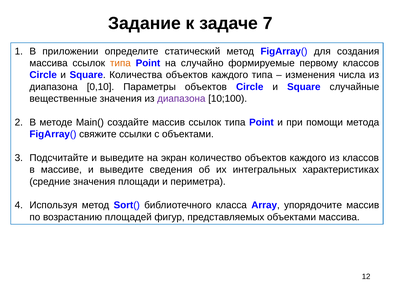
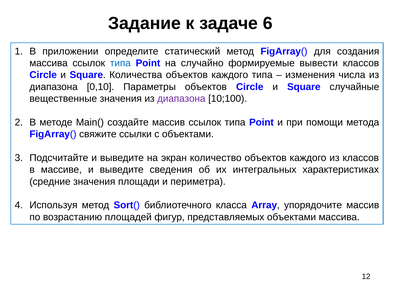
7: 7 -> 6
типа at (120, 63) colour: orange -> blue
первому: первому -> вывести
